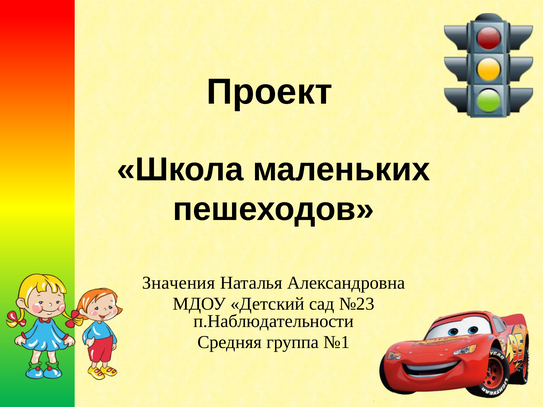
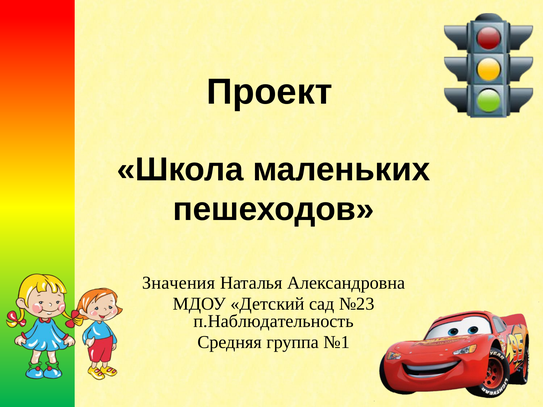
п.Наблюдательности: п.Наблюдательности -> п.Наблюдательность
